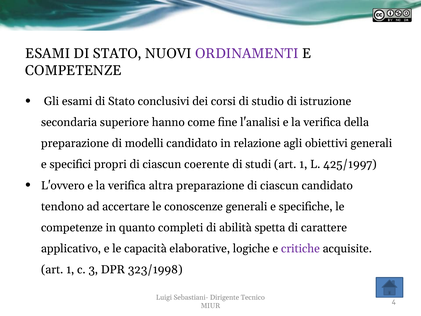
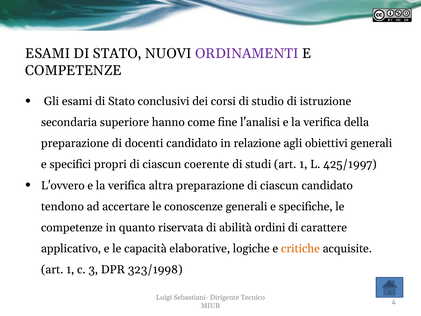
modelli: modelli -> docenti
completi: completi -> riservata
spetta: spetta -> ordini
critiche colour: purple -> orange
